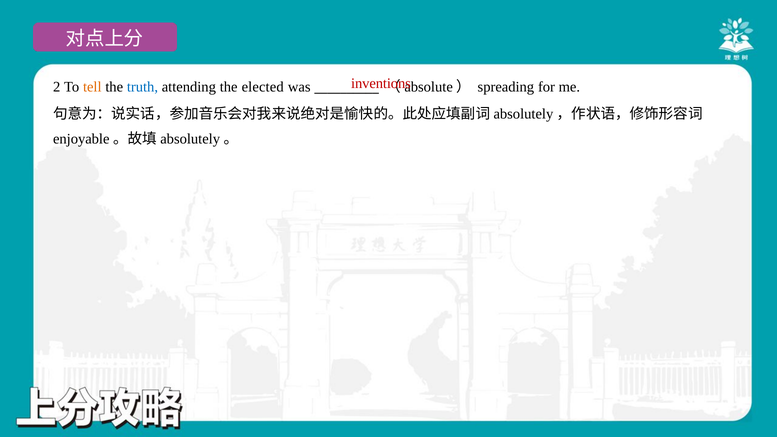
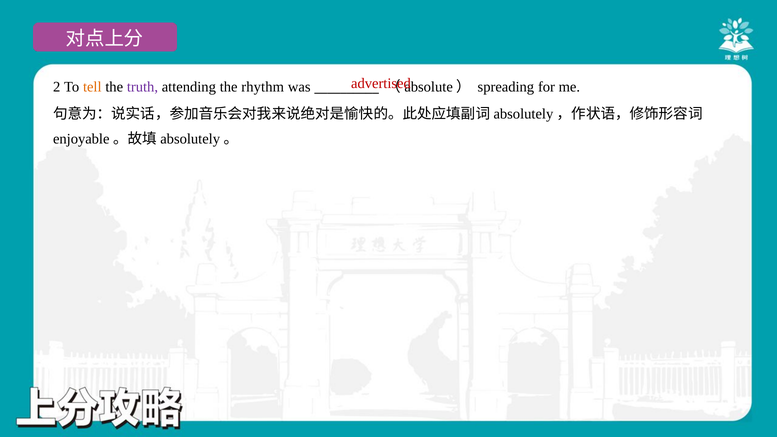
inventions: inventions -> advertised
truth colour: blue -> purple
elected: elected -> rhythm
